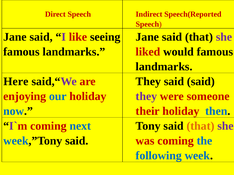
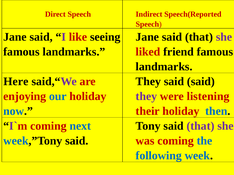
would: would -> friend
someone: someone -> listening
that at (201, 126) colour: orange -> purple
